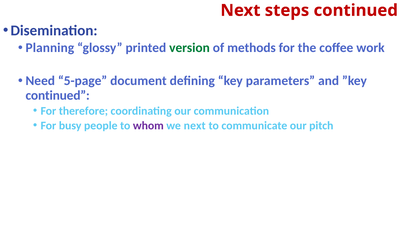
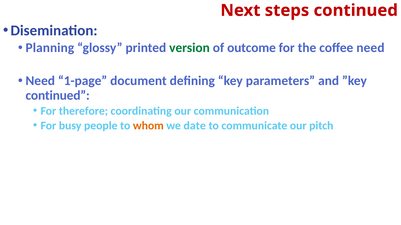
methods: methods -> outcome
coffee work: work -> need
5-page: 5-page -> 1-page
whom colour: purple -> orange
we next: next -> date
